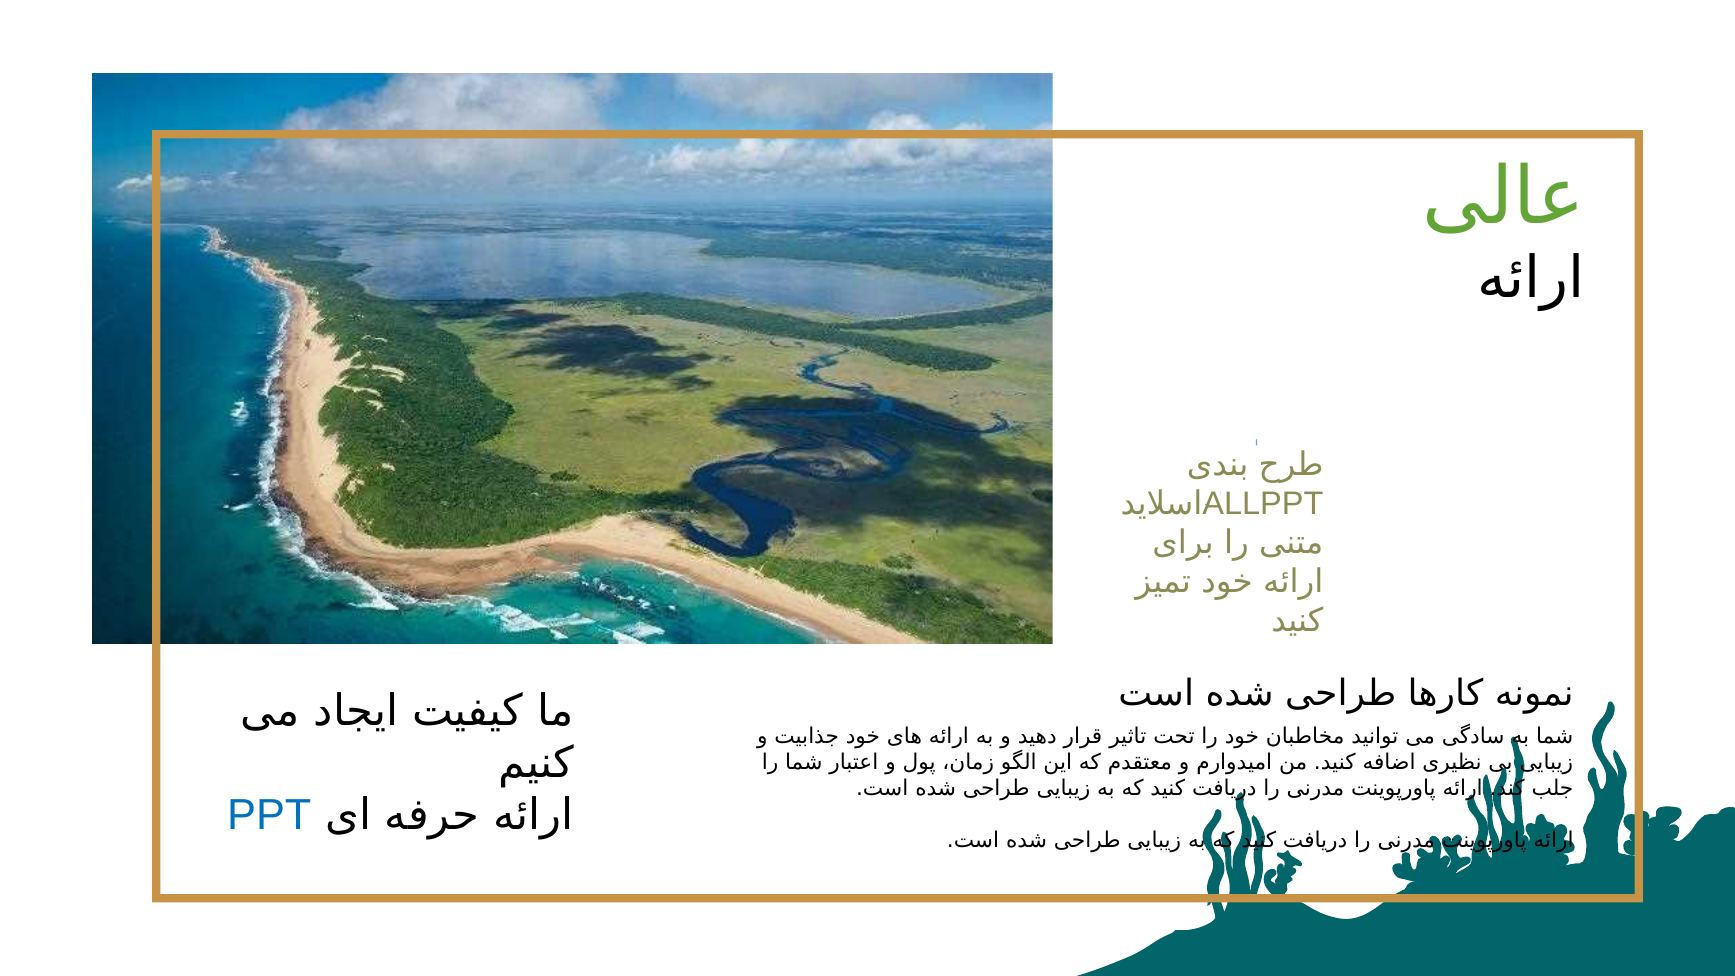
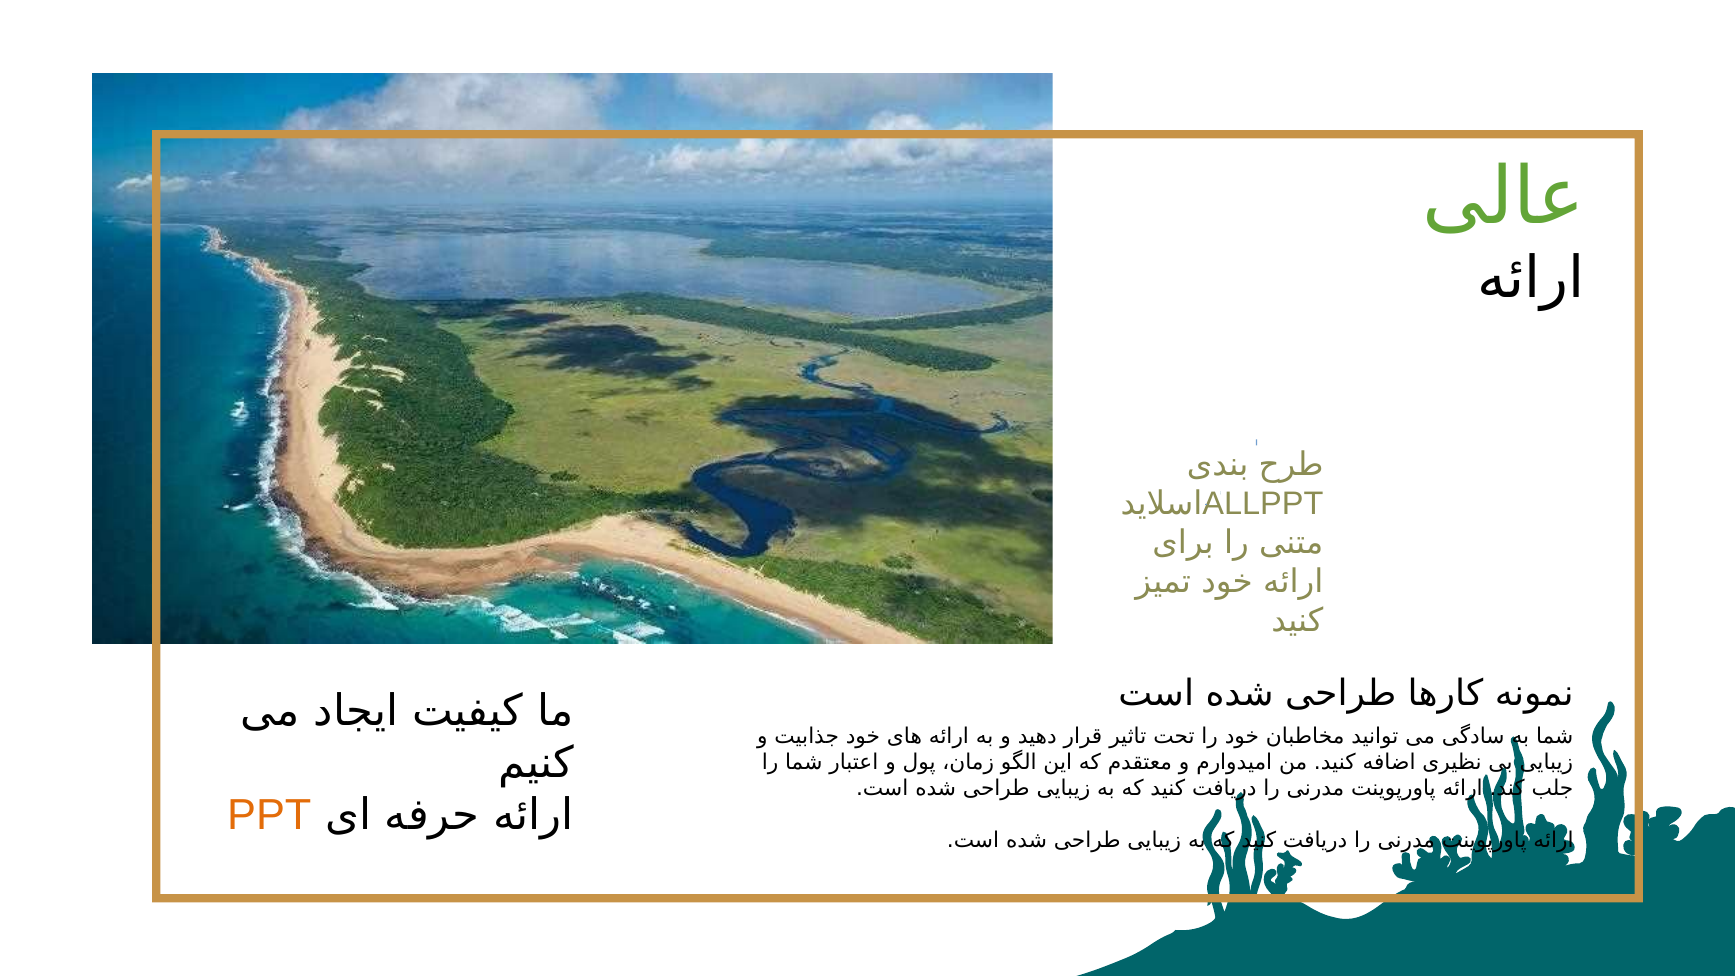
PPT colour: blue -> orange
